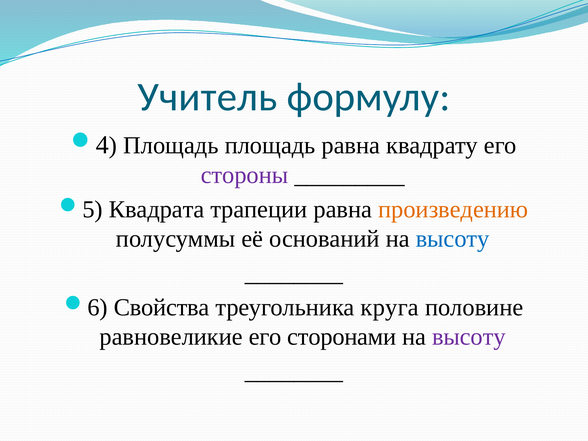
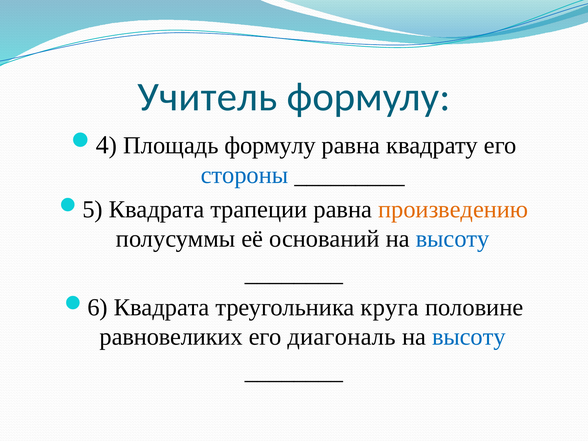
Площадь площадь: площадь -> формулу
стороны colour: purple -> blue
Свойства at (162, 307): Свойства -> Квадрата
равновеликие: равновеликие -> равновеликих
сторонами: сторонами -> диагональ
высоту at (469, 337) colour: purple -> blue
